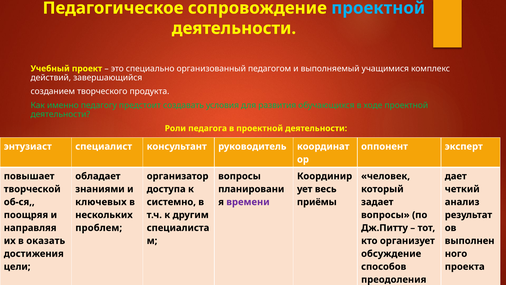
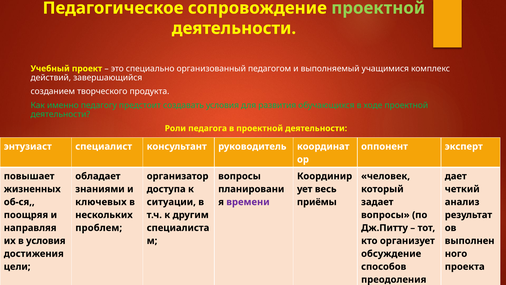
проектной at (378, 8) colour: light blue -> light green
творческой: творческой -> жизненных
системно: системно -> ситуации
в оказать: оказать -> условия
